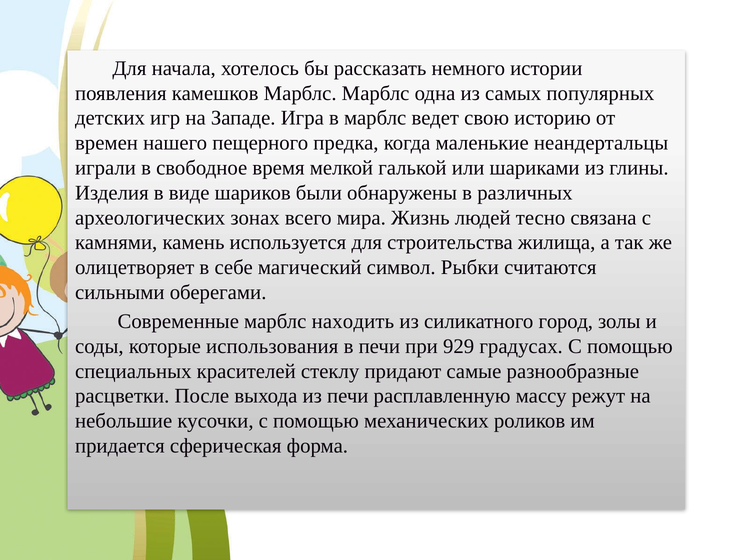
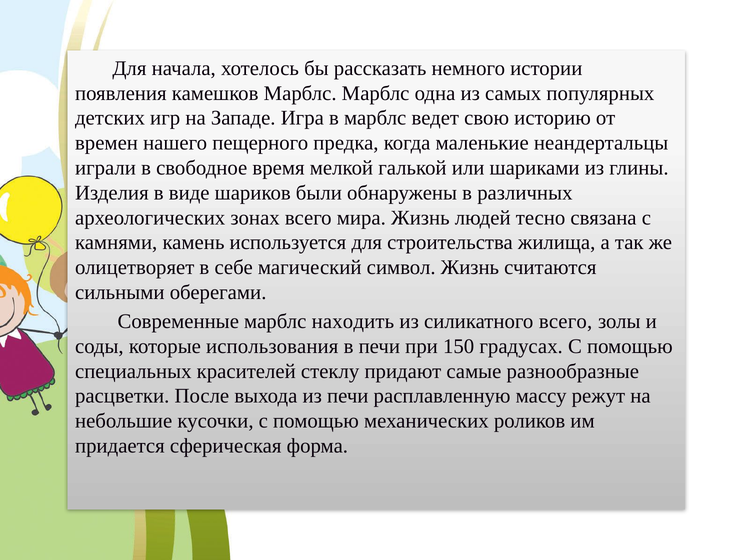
символ Рыбки: Рыбки -> Жизнь
силикатного город: город -> всего
929: 929 -> 150
